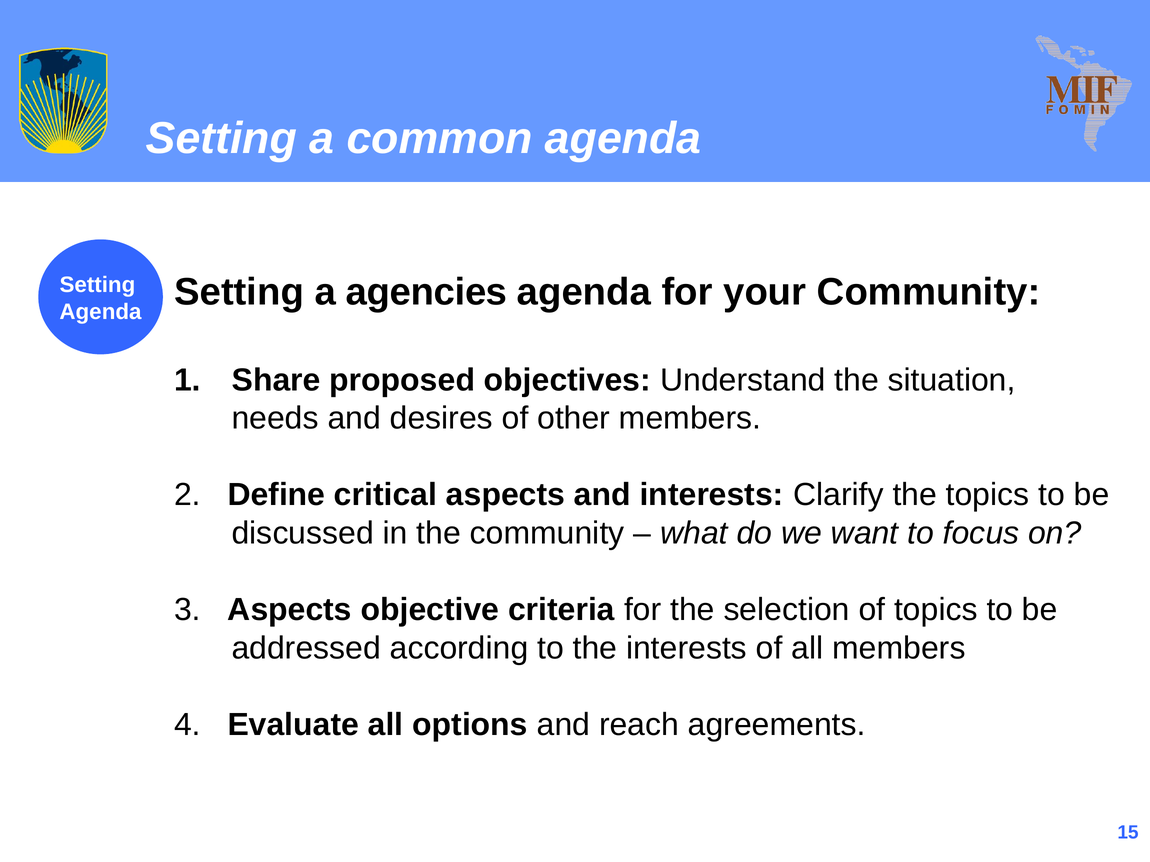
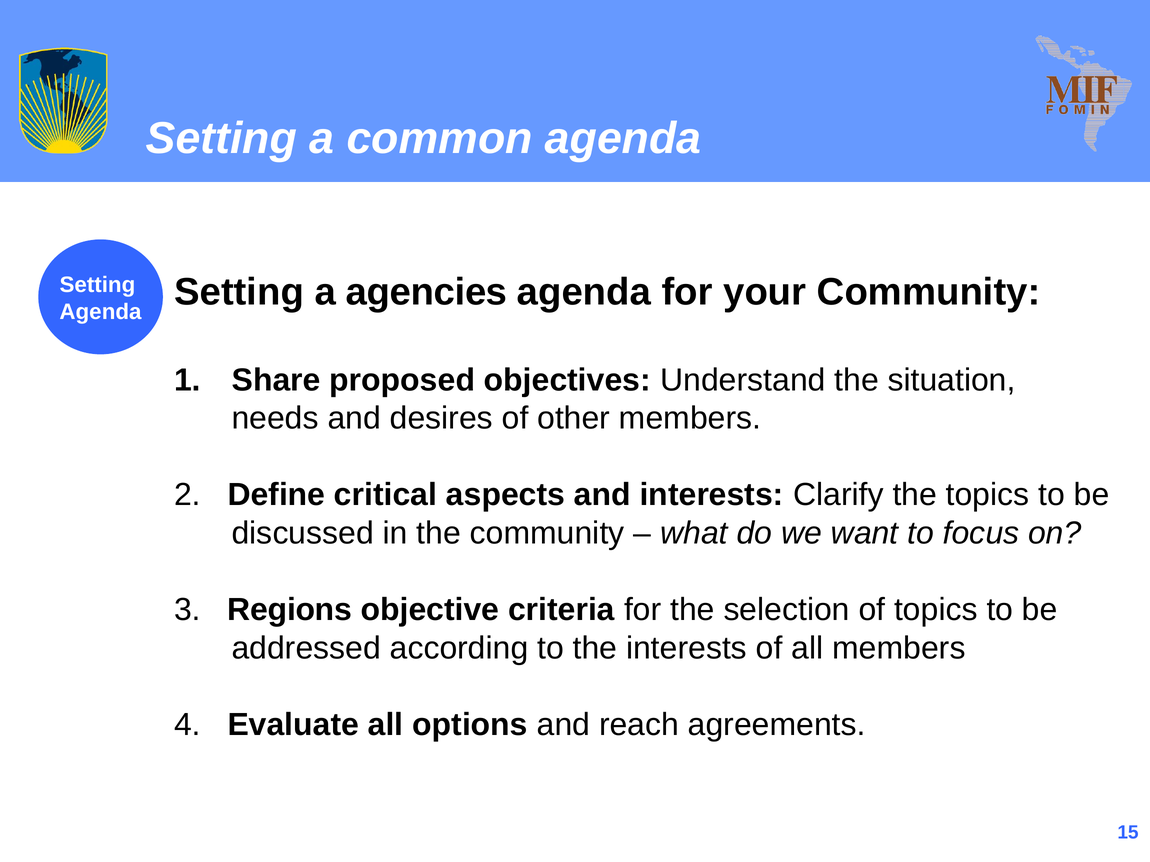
3 Aspects: Aspects -> Regions
